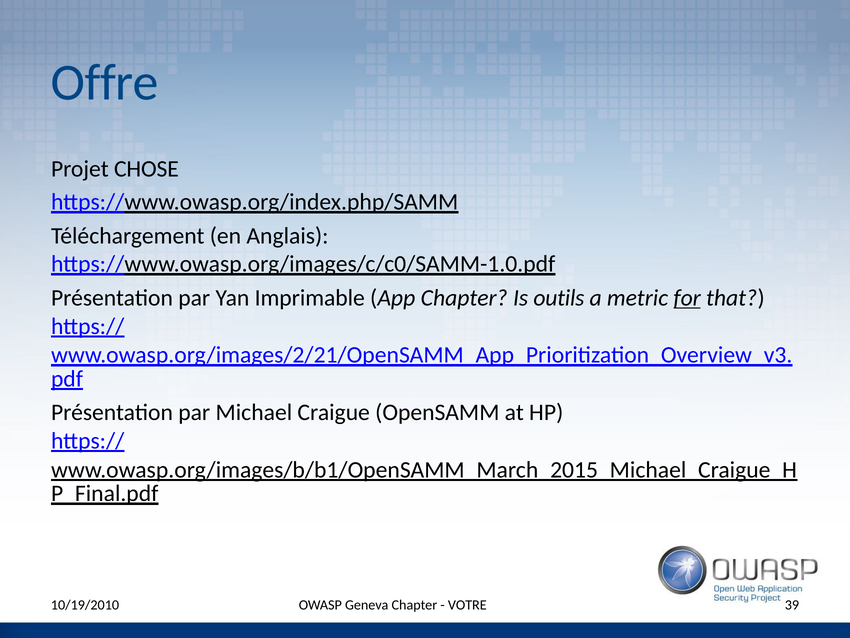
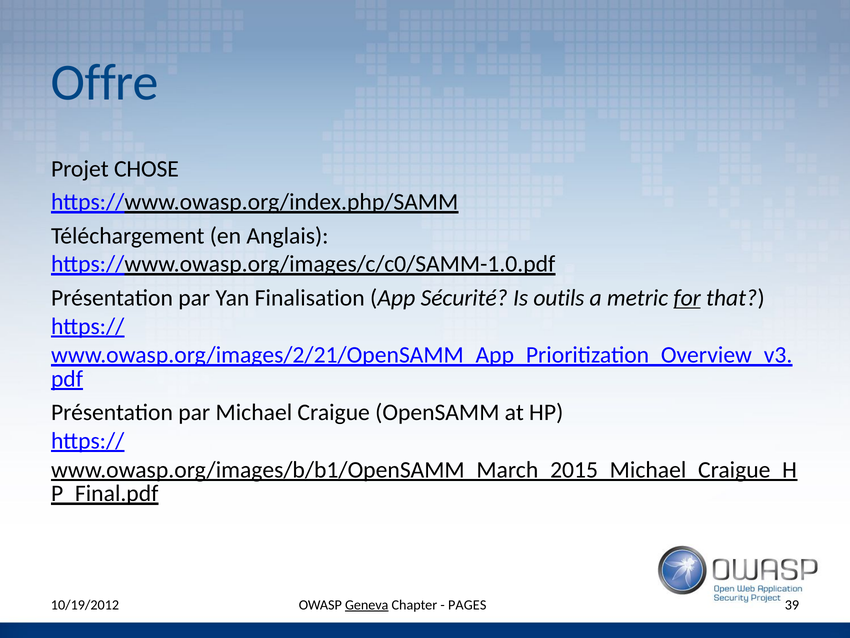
Imprimable: Imprimable -> Finalisation
App Chapter: Chapter -> Sécurité
10/19/2010: 10/19/2010 -> 10/19/2012
Geneva underline: none -> present
VOTRE: VOTRE -> PAGES
